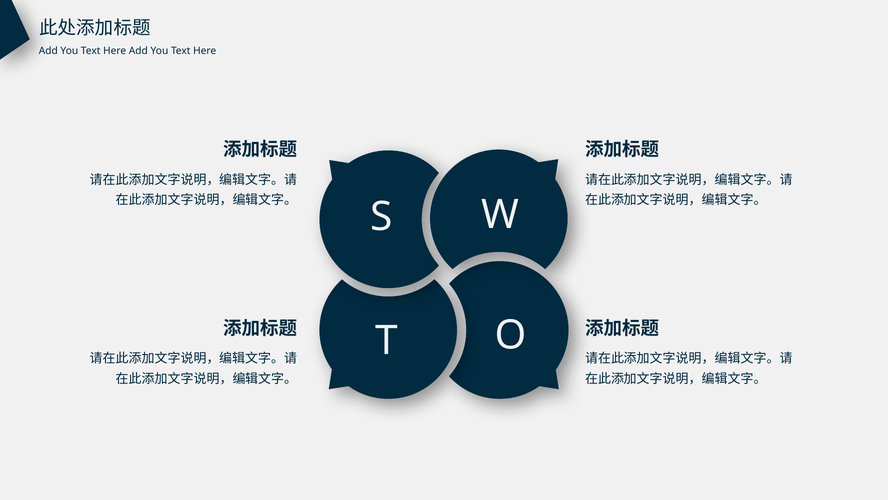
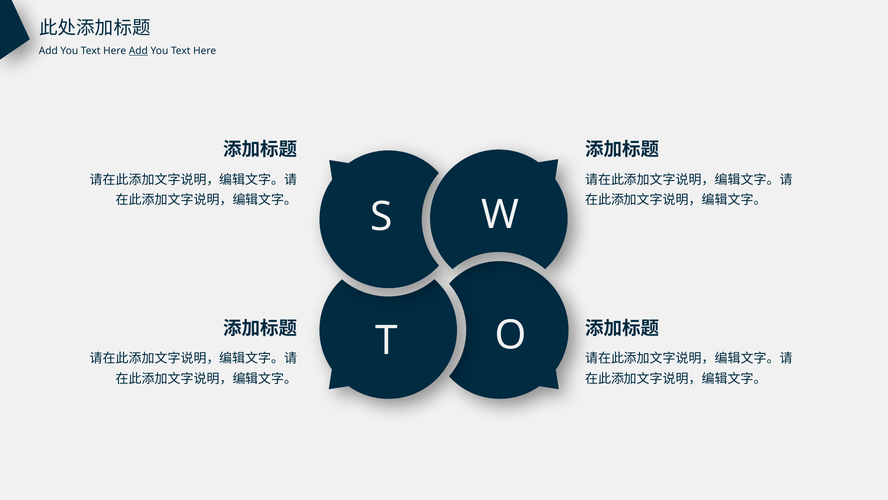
Add at (138, 51) underline: none -> present
